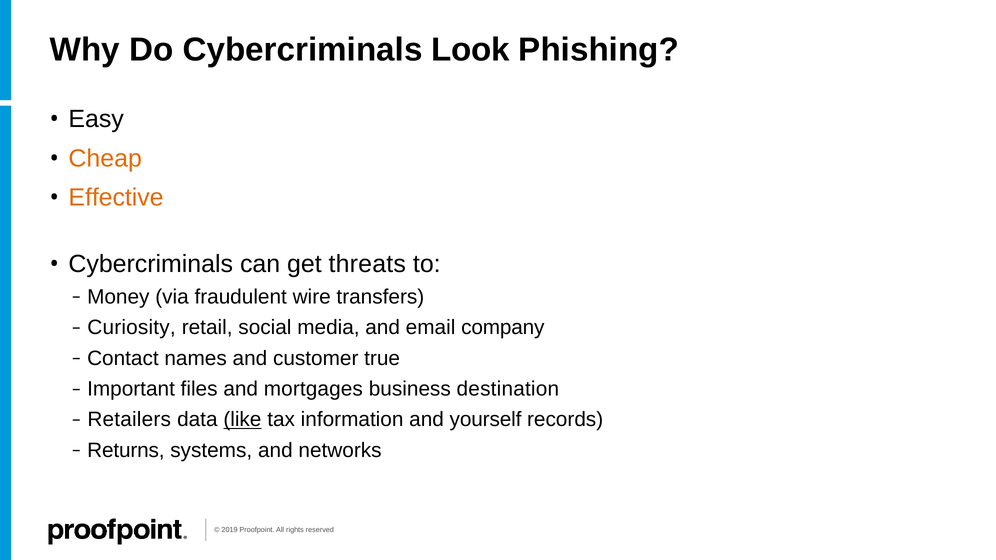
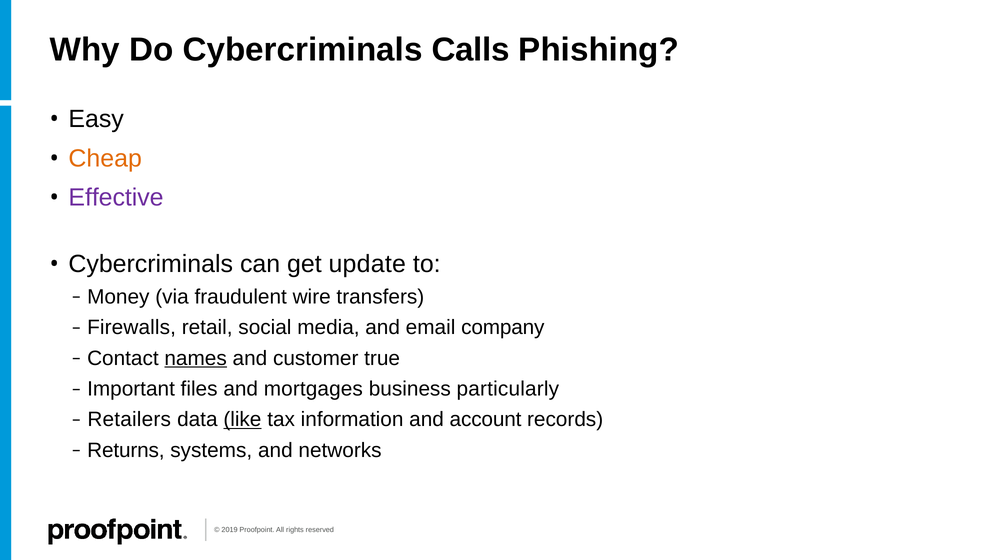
Look: Look -> Calls
Effective colour: orange -> purple
threats: threats -> update
Curiosity: Curiosity -> Firewalls
names underline: none -> present
destination: destination -> particularly
yourself: yourself -> account
